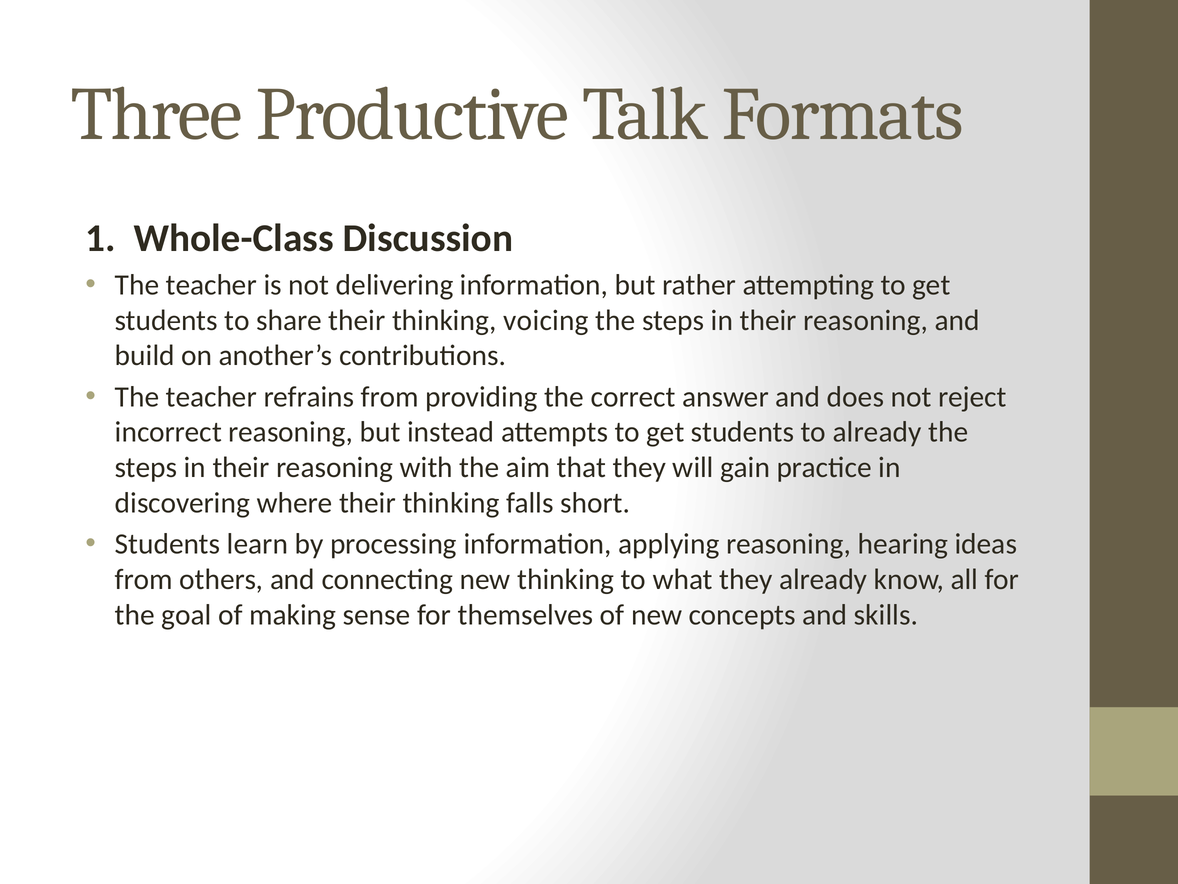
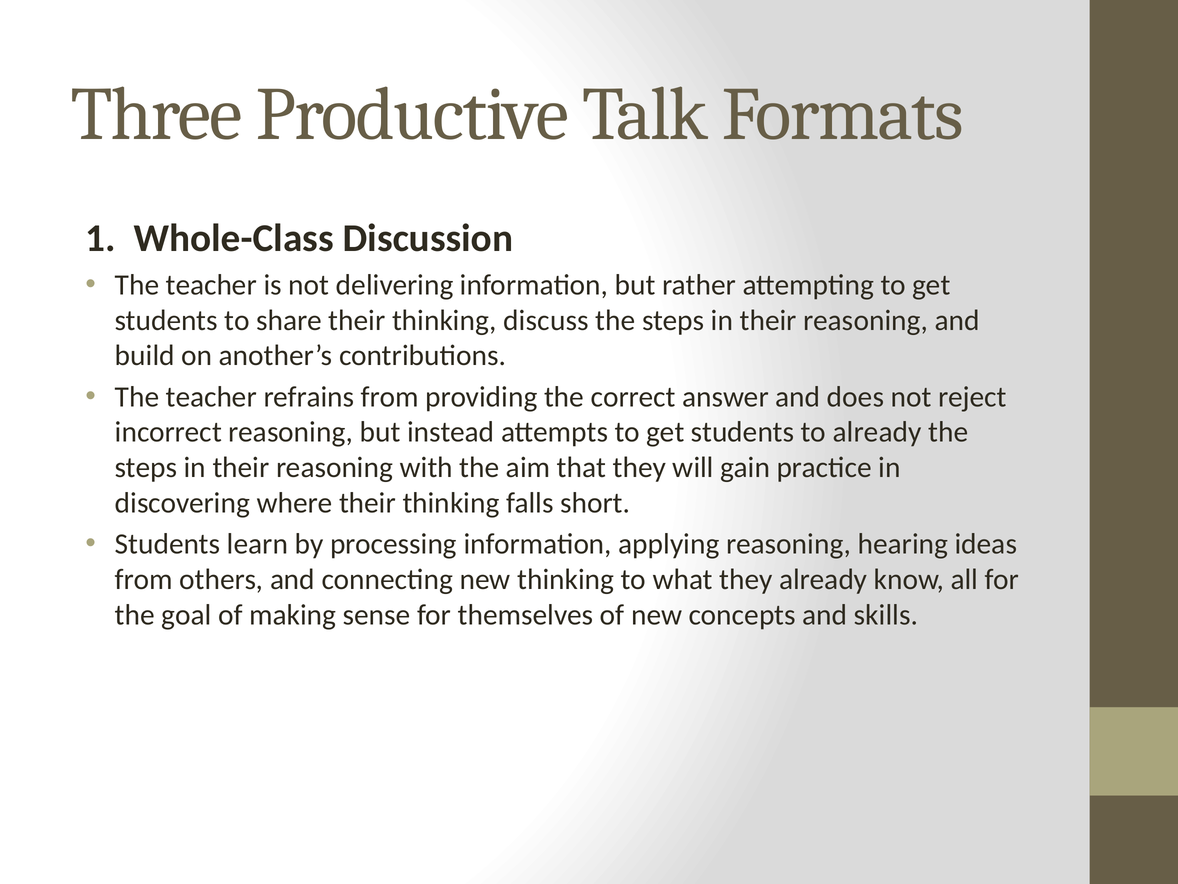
voicing: voicing -> discuss
